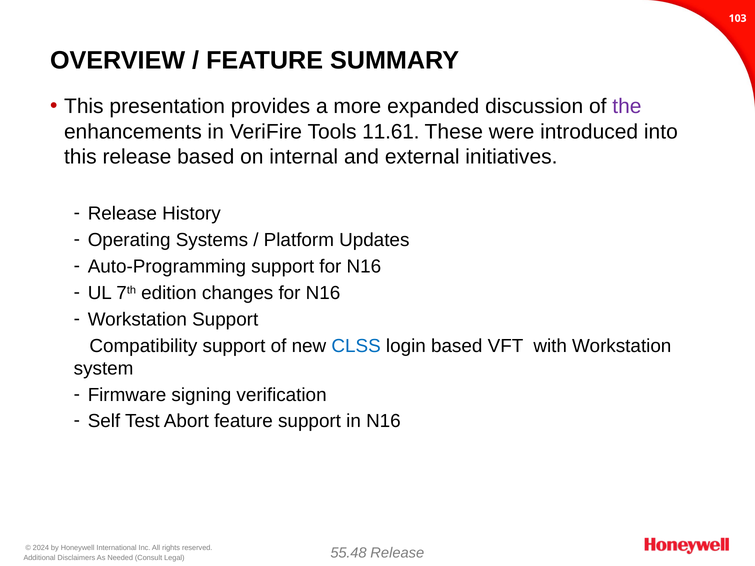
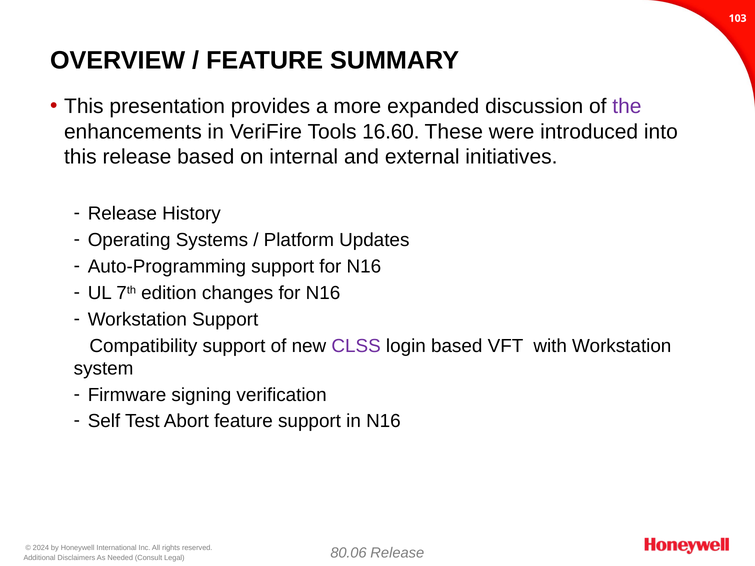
11.61: 11.61 -> 16.60
CLSS colour: blue -> purple
55.48: 55.48 -> 80.06
